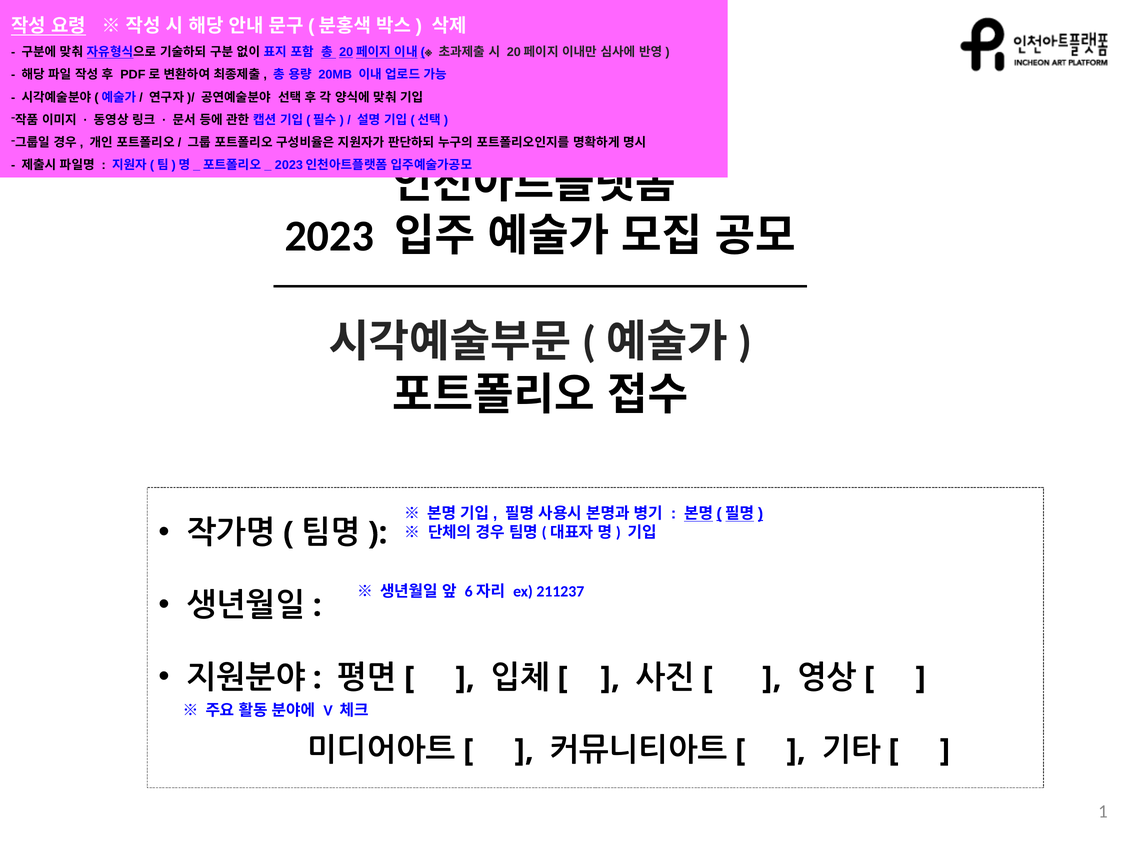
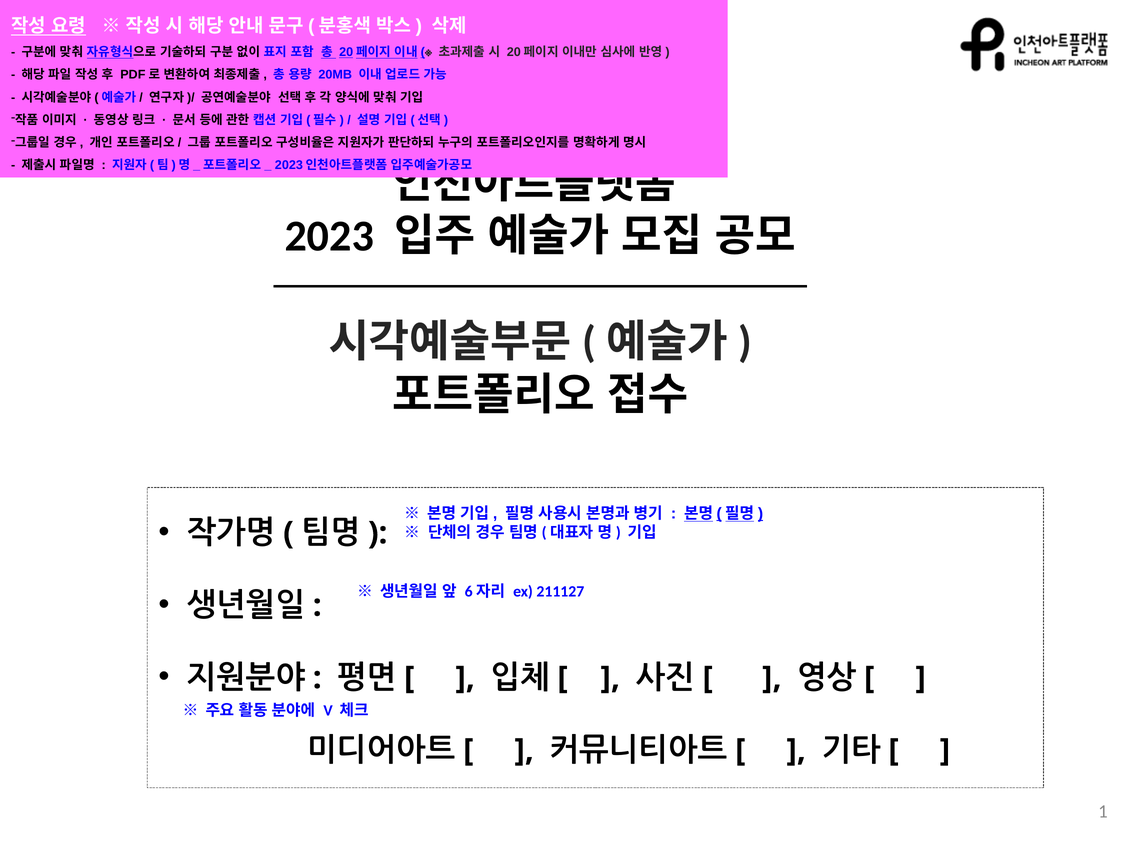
211237: 211237 -> 211127
